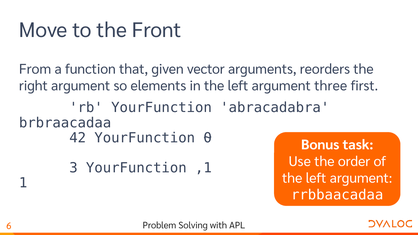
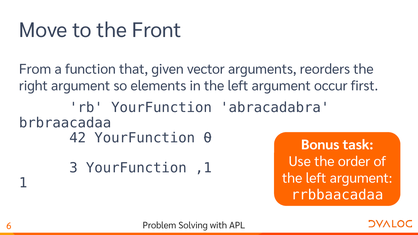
three: three -> occur
